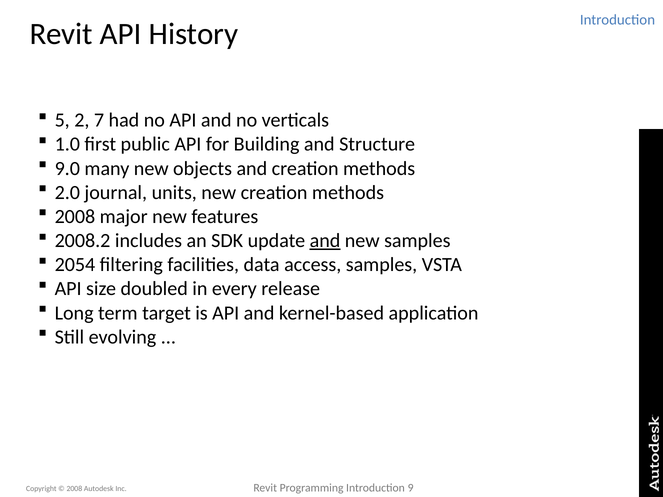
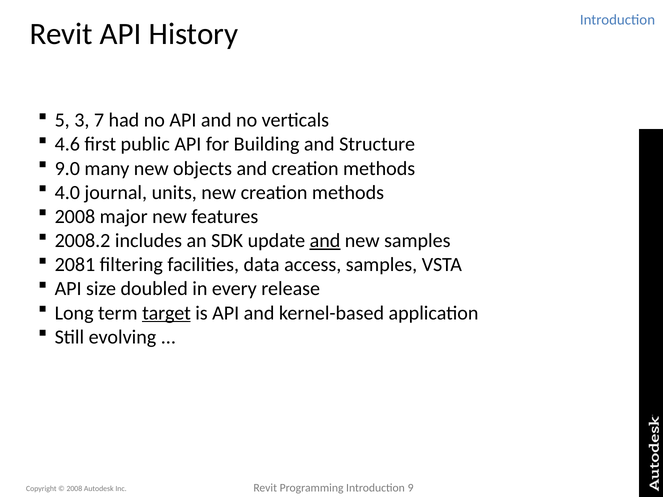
2: 2 -> 3
1.0: 1.0 -> 4.6
2.0: 2.0 -> 4.0
2054: 2054 -> 2081
target underline: none -> present
